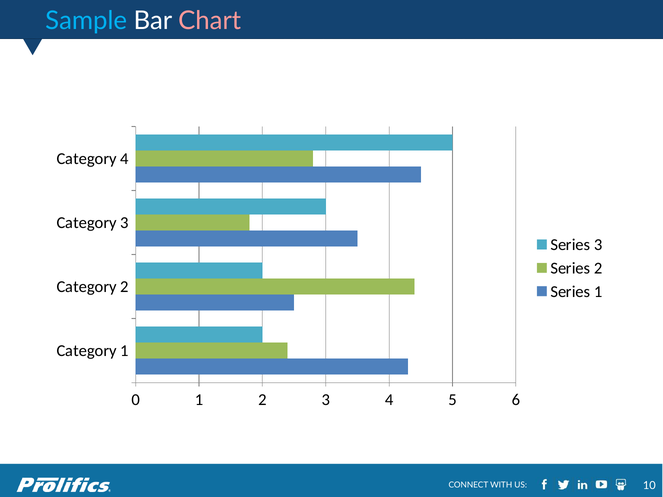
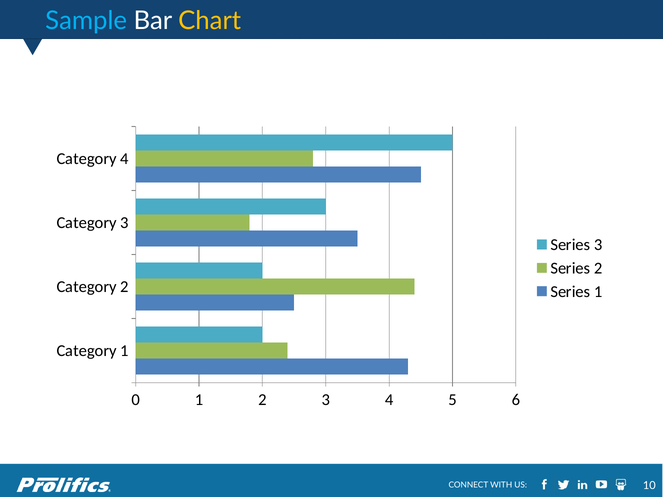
Chart colour: pink -> yellow
